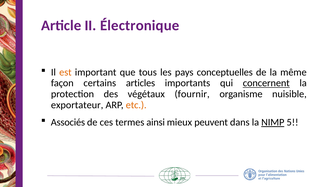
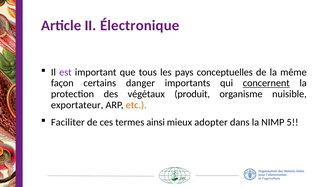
est colour: orange -> purple
articles: articles -> danger
fournir: fournir -> produit
Associés: Associés -> Faciliter
peuvent: peuvent -> adopter
NIMP underline: present -> none
